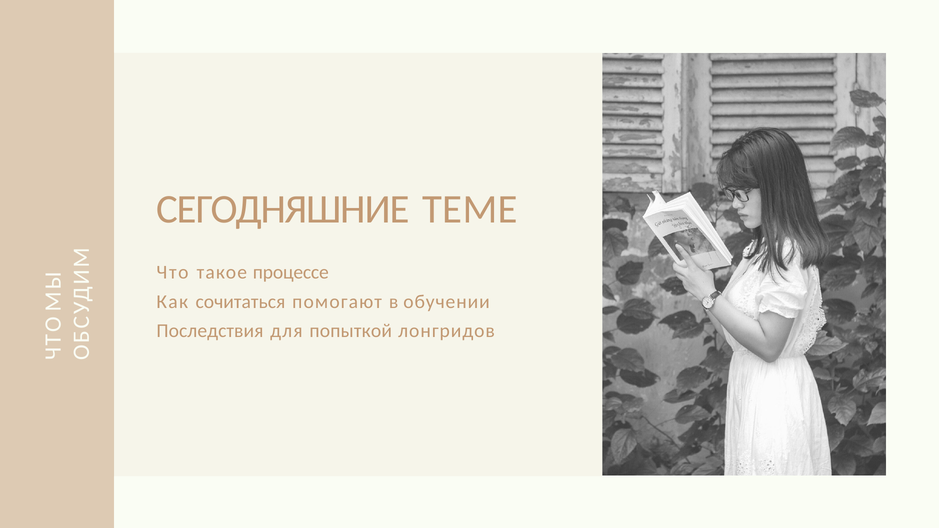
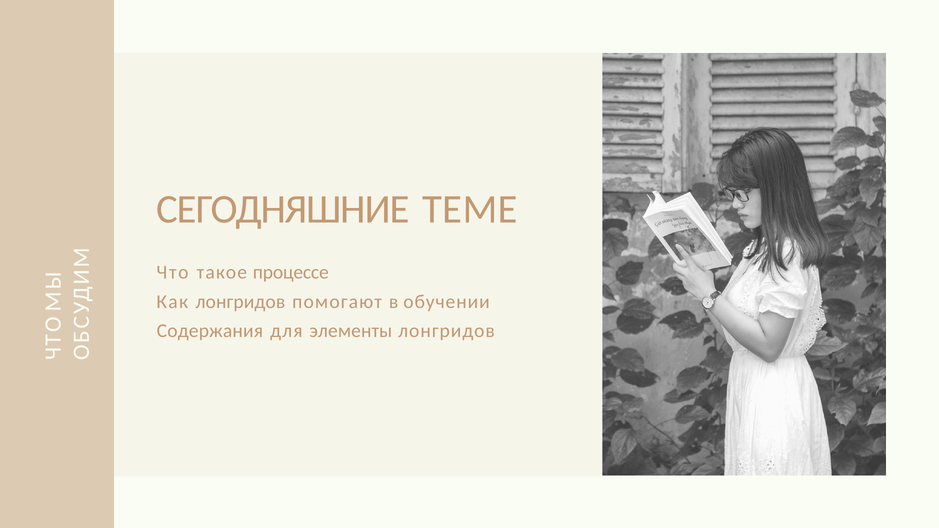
Как сочитаться: сочитаться -> лонгридов
Последствия: Последствия -> Содержания
попыткой: попыткой -> элементы
